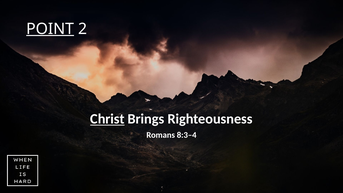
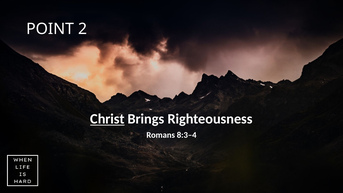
POINT underline: present -> none
